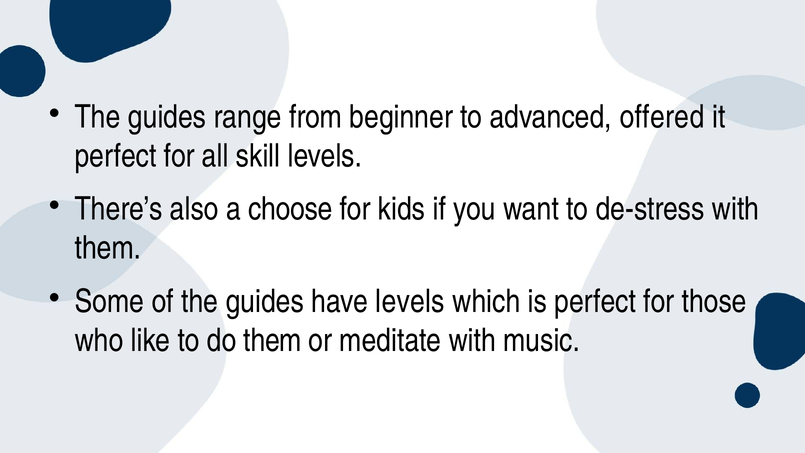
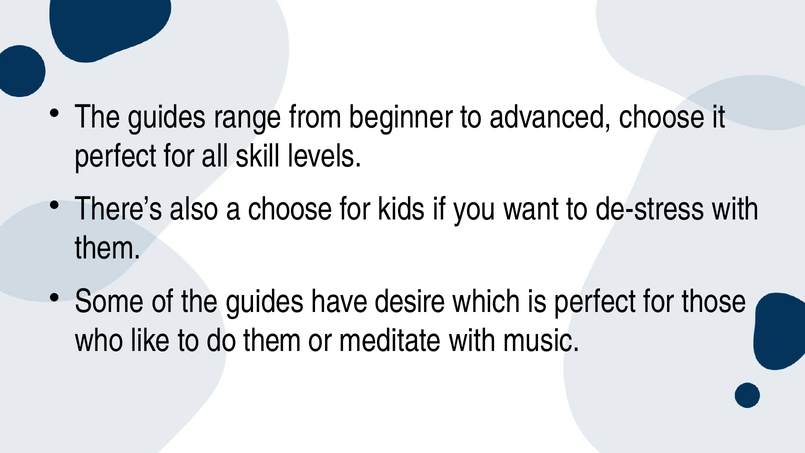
advanced offered: offered -> choose
have levels: levels -> desire
